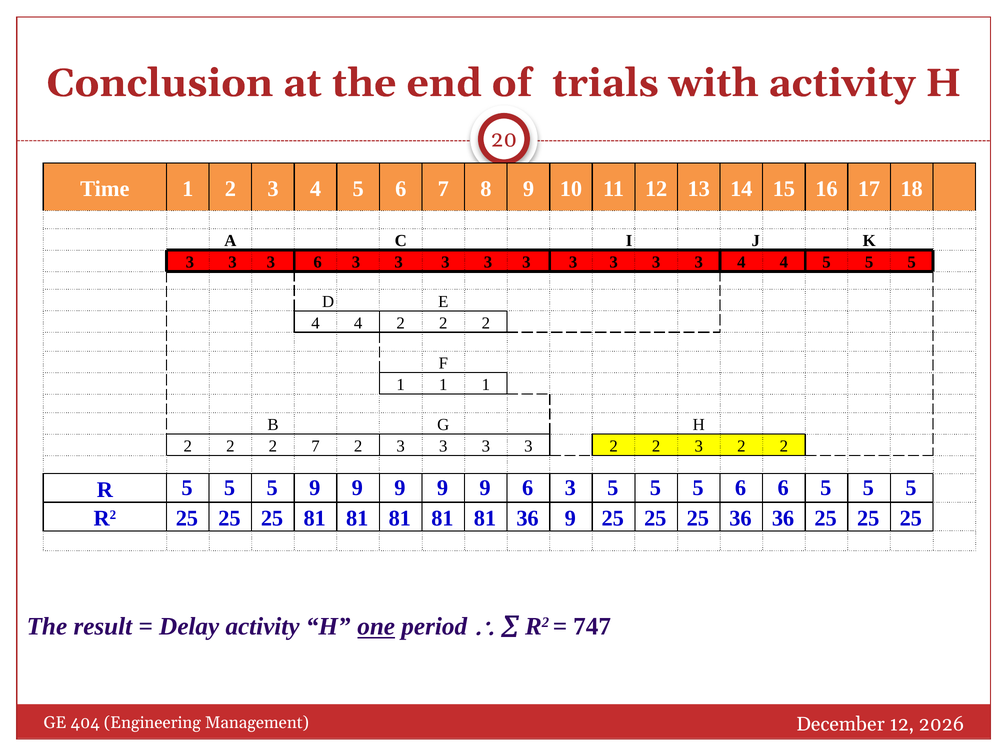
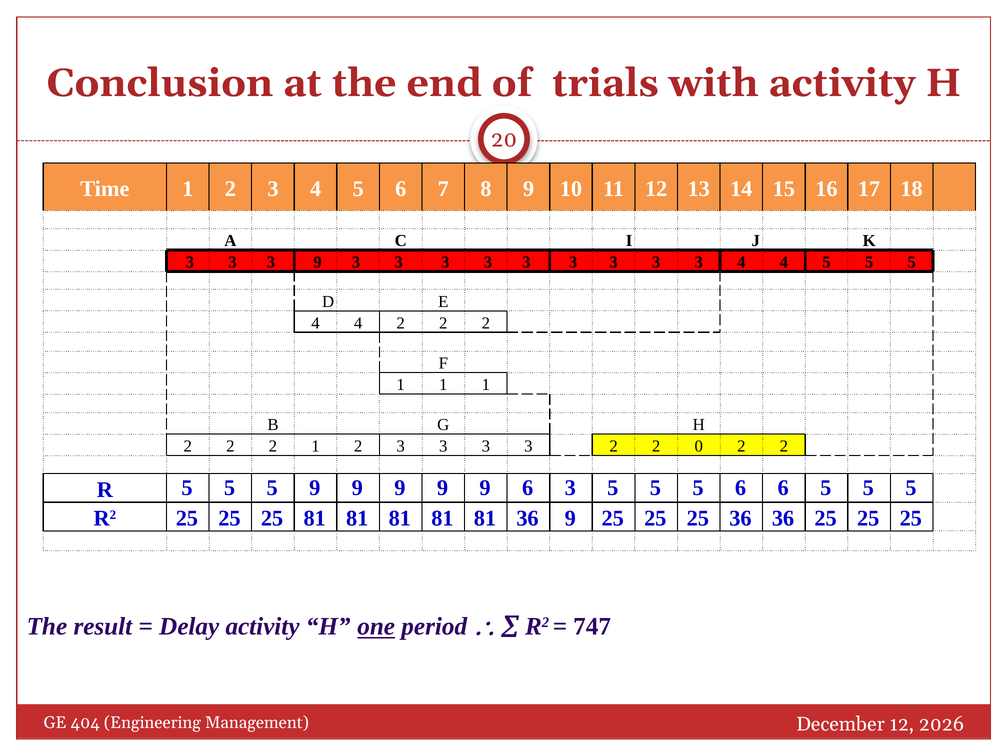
3 6: 6 -> 9
2 7: 7 -> 1
2 2 3: 3 -> 0
